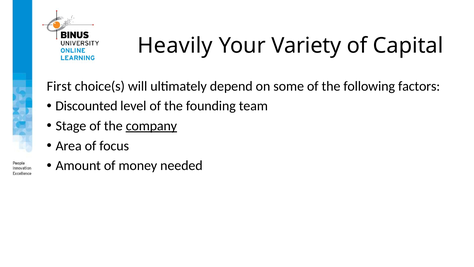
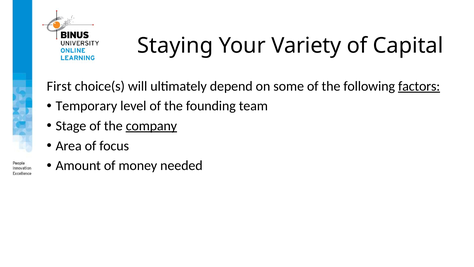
Heavily: Heavily -> Staying
factors underline: none -> present
Discounted: Discounted -> Temporary
